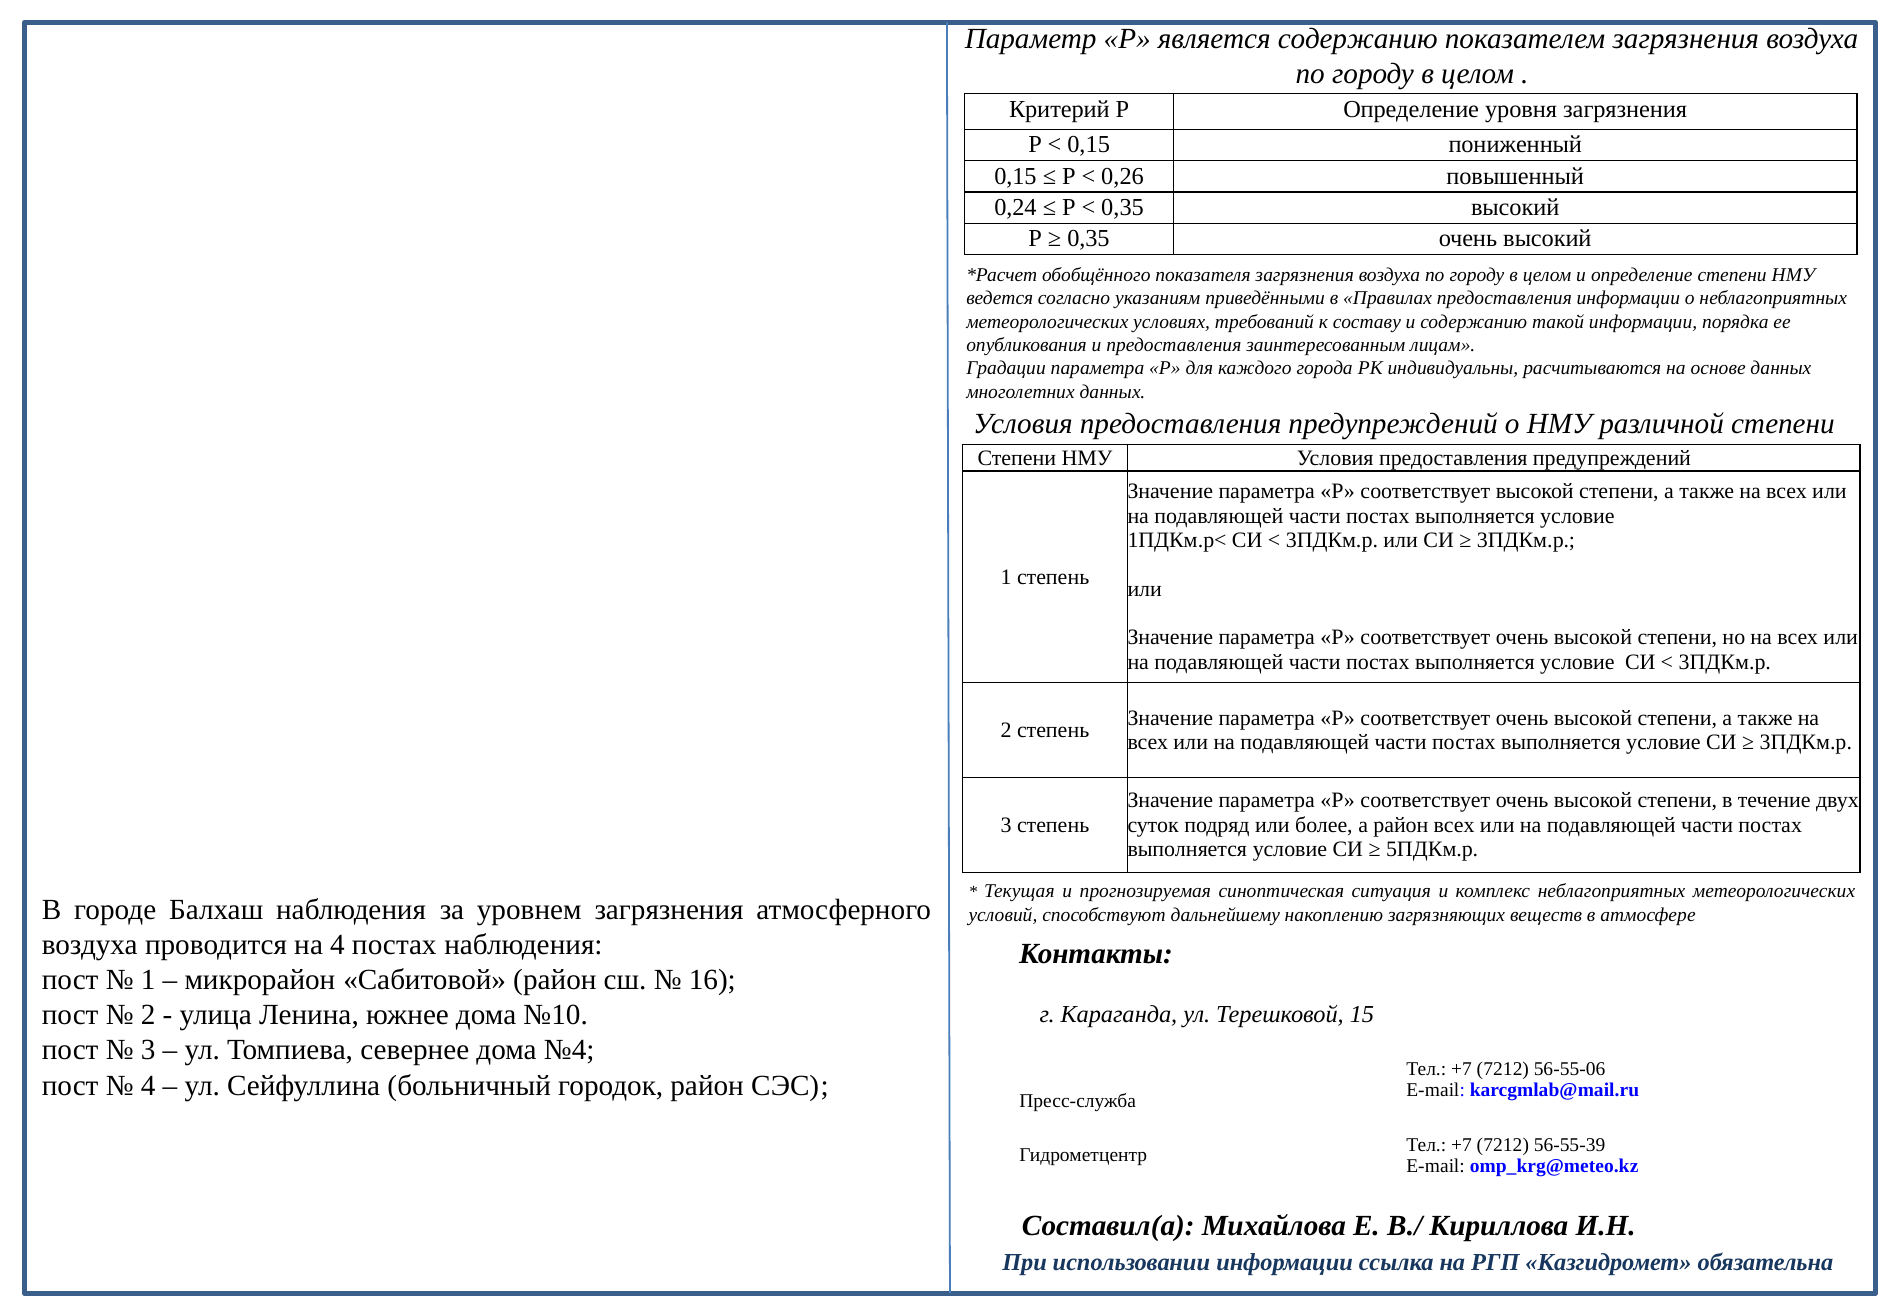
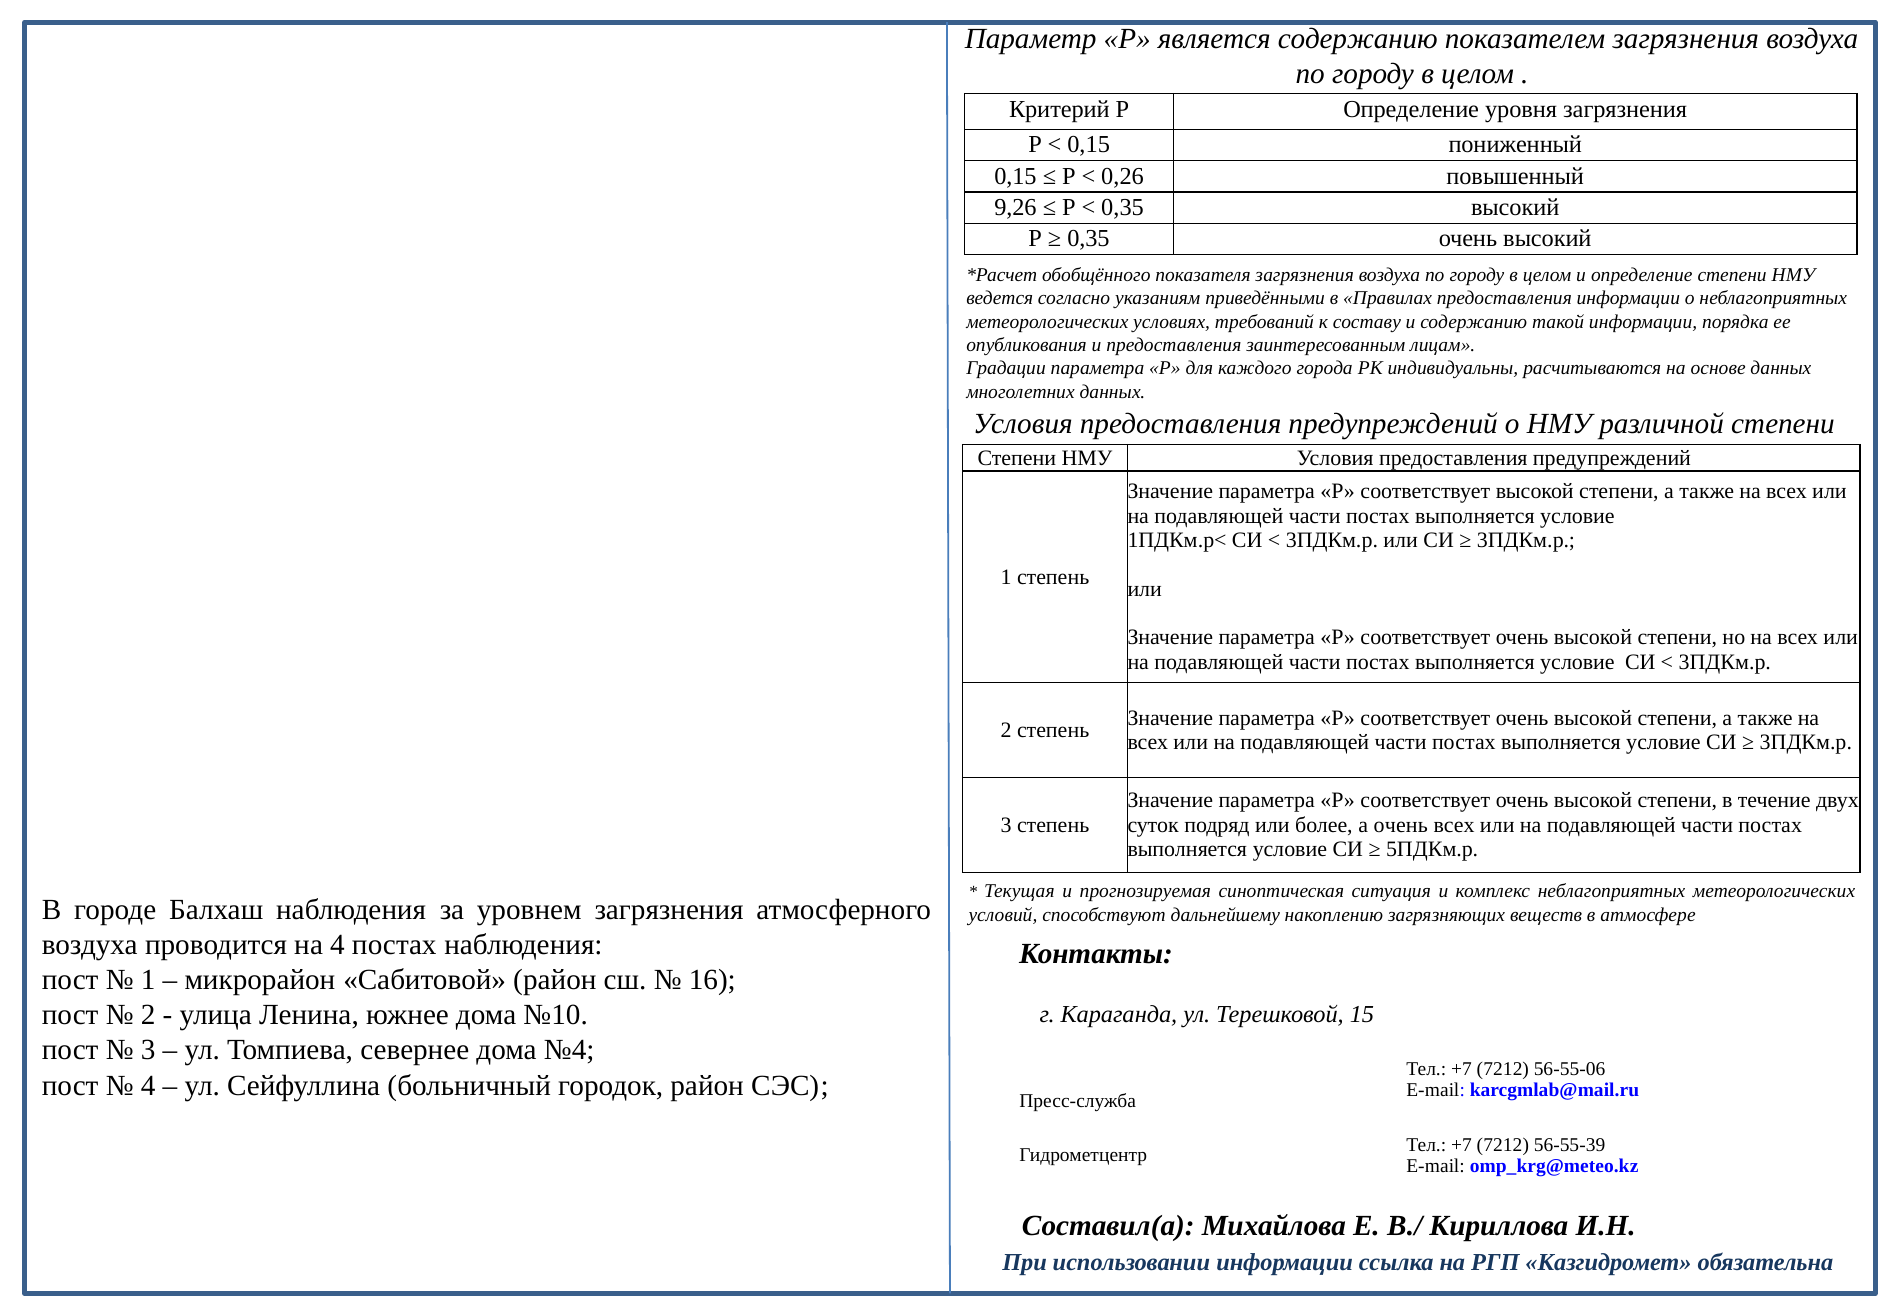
0,24: 0,24 -> 9,26
а район: район -> очень
